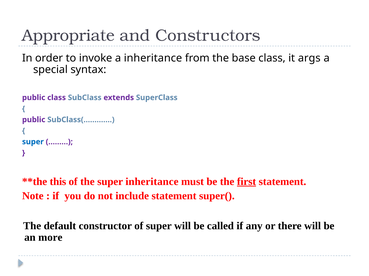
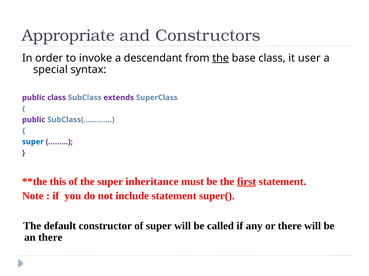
a inheritance: inheritance -> descendant
the at (221, 58) underline: none -> present
args: args -> user
an more: more -> there
